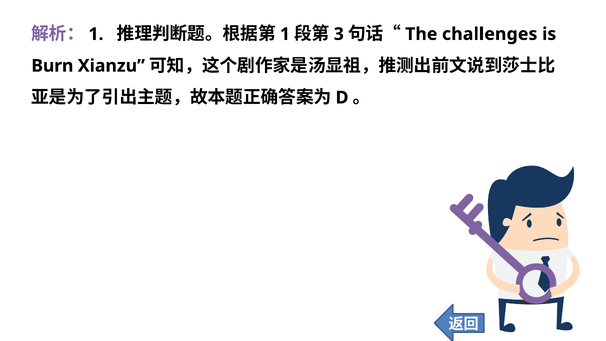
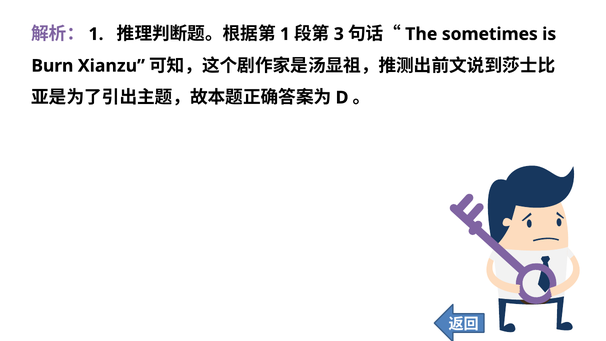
challenges: challenges -> sometimes
